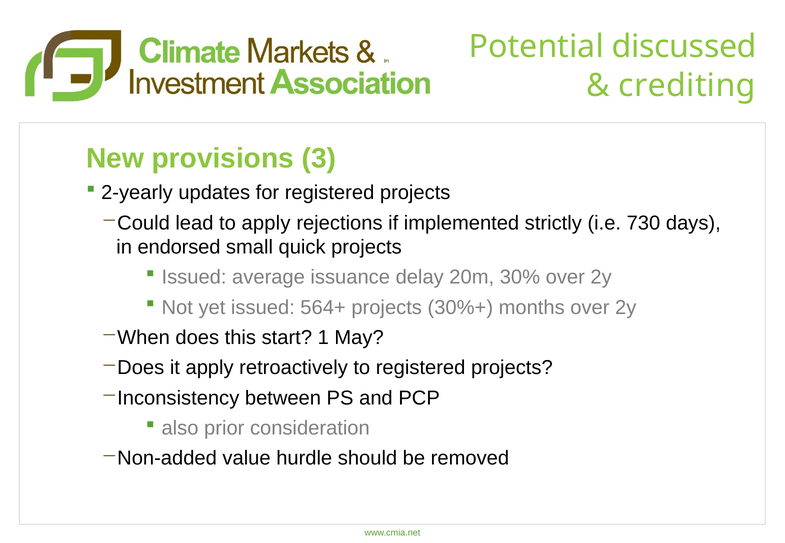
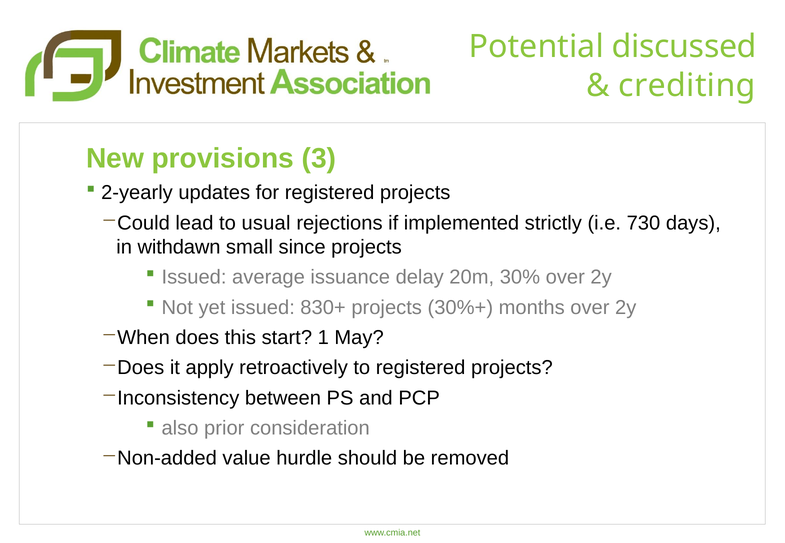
to apply: apply -> usual
endorsed: endorsed -> withdawn
quick: quick -> since
564+: 564+ -> 830+
